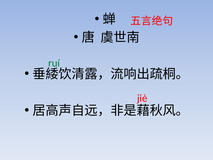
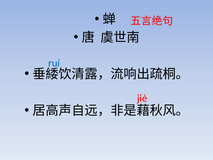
ruí colour: green -> blue
